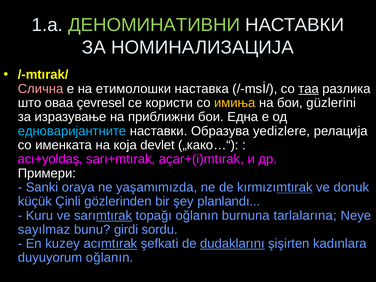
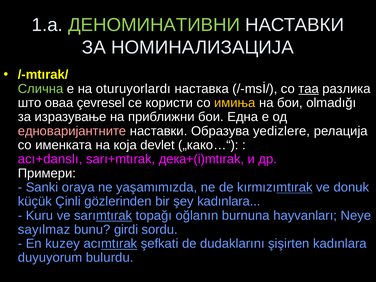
Слична colour: pink -> light green
етимолошки: етимолошки -> oturuyorlardı
güzlerini: güzlerini -> olmadığı
едноваријантните colour: light blue -> pink
acı+yoldaş: acı+yoldaş -> acı+danslı
açar+(i)mtırak: açar+(i)mtırak -> дека+(i)mtırak
şey planlandı: planlandı -> kadınlara
tarlalarına: tarlalarına -> hayvanları
dudaklarını underline: present -> none
duyuyorum oğlanın: oğlanın -> bulurdu
